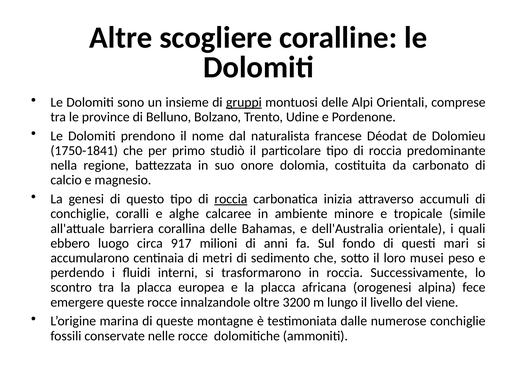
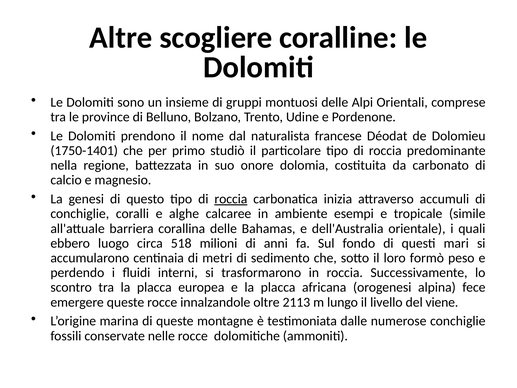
gruppi underline: present -> none
1750-1841: 1750-1841 -> 1750-1401
minore: minore -> esempi
917: 917 -> 518
musei: musei -> formò
3200: 3200 -> 2113
